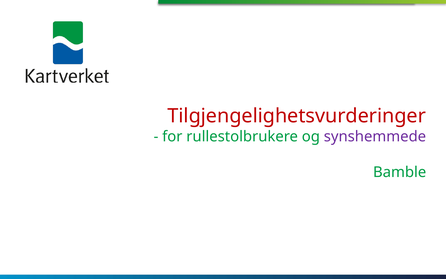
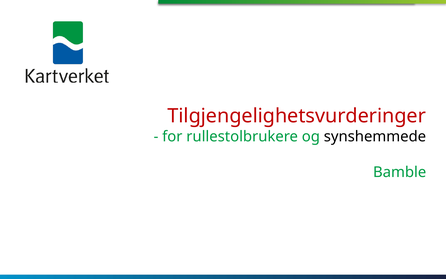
synshemmede colour: purple -> black
